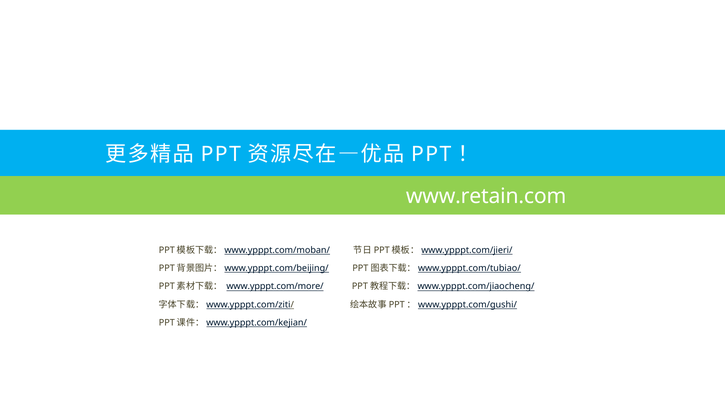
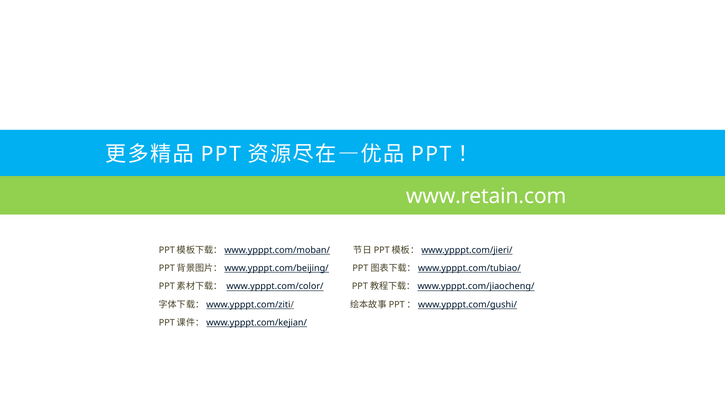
www.ypppt.com/more/: www.ypppt.com/more/ -> www.ypppt.com/color/
